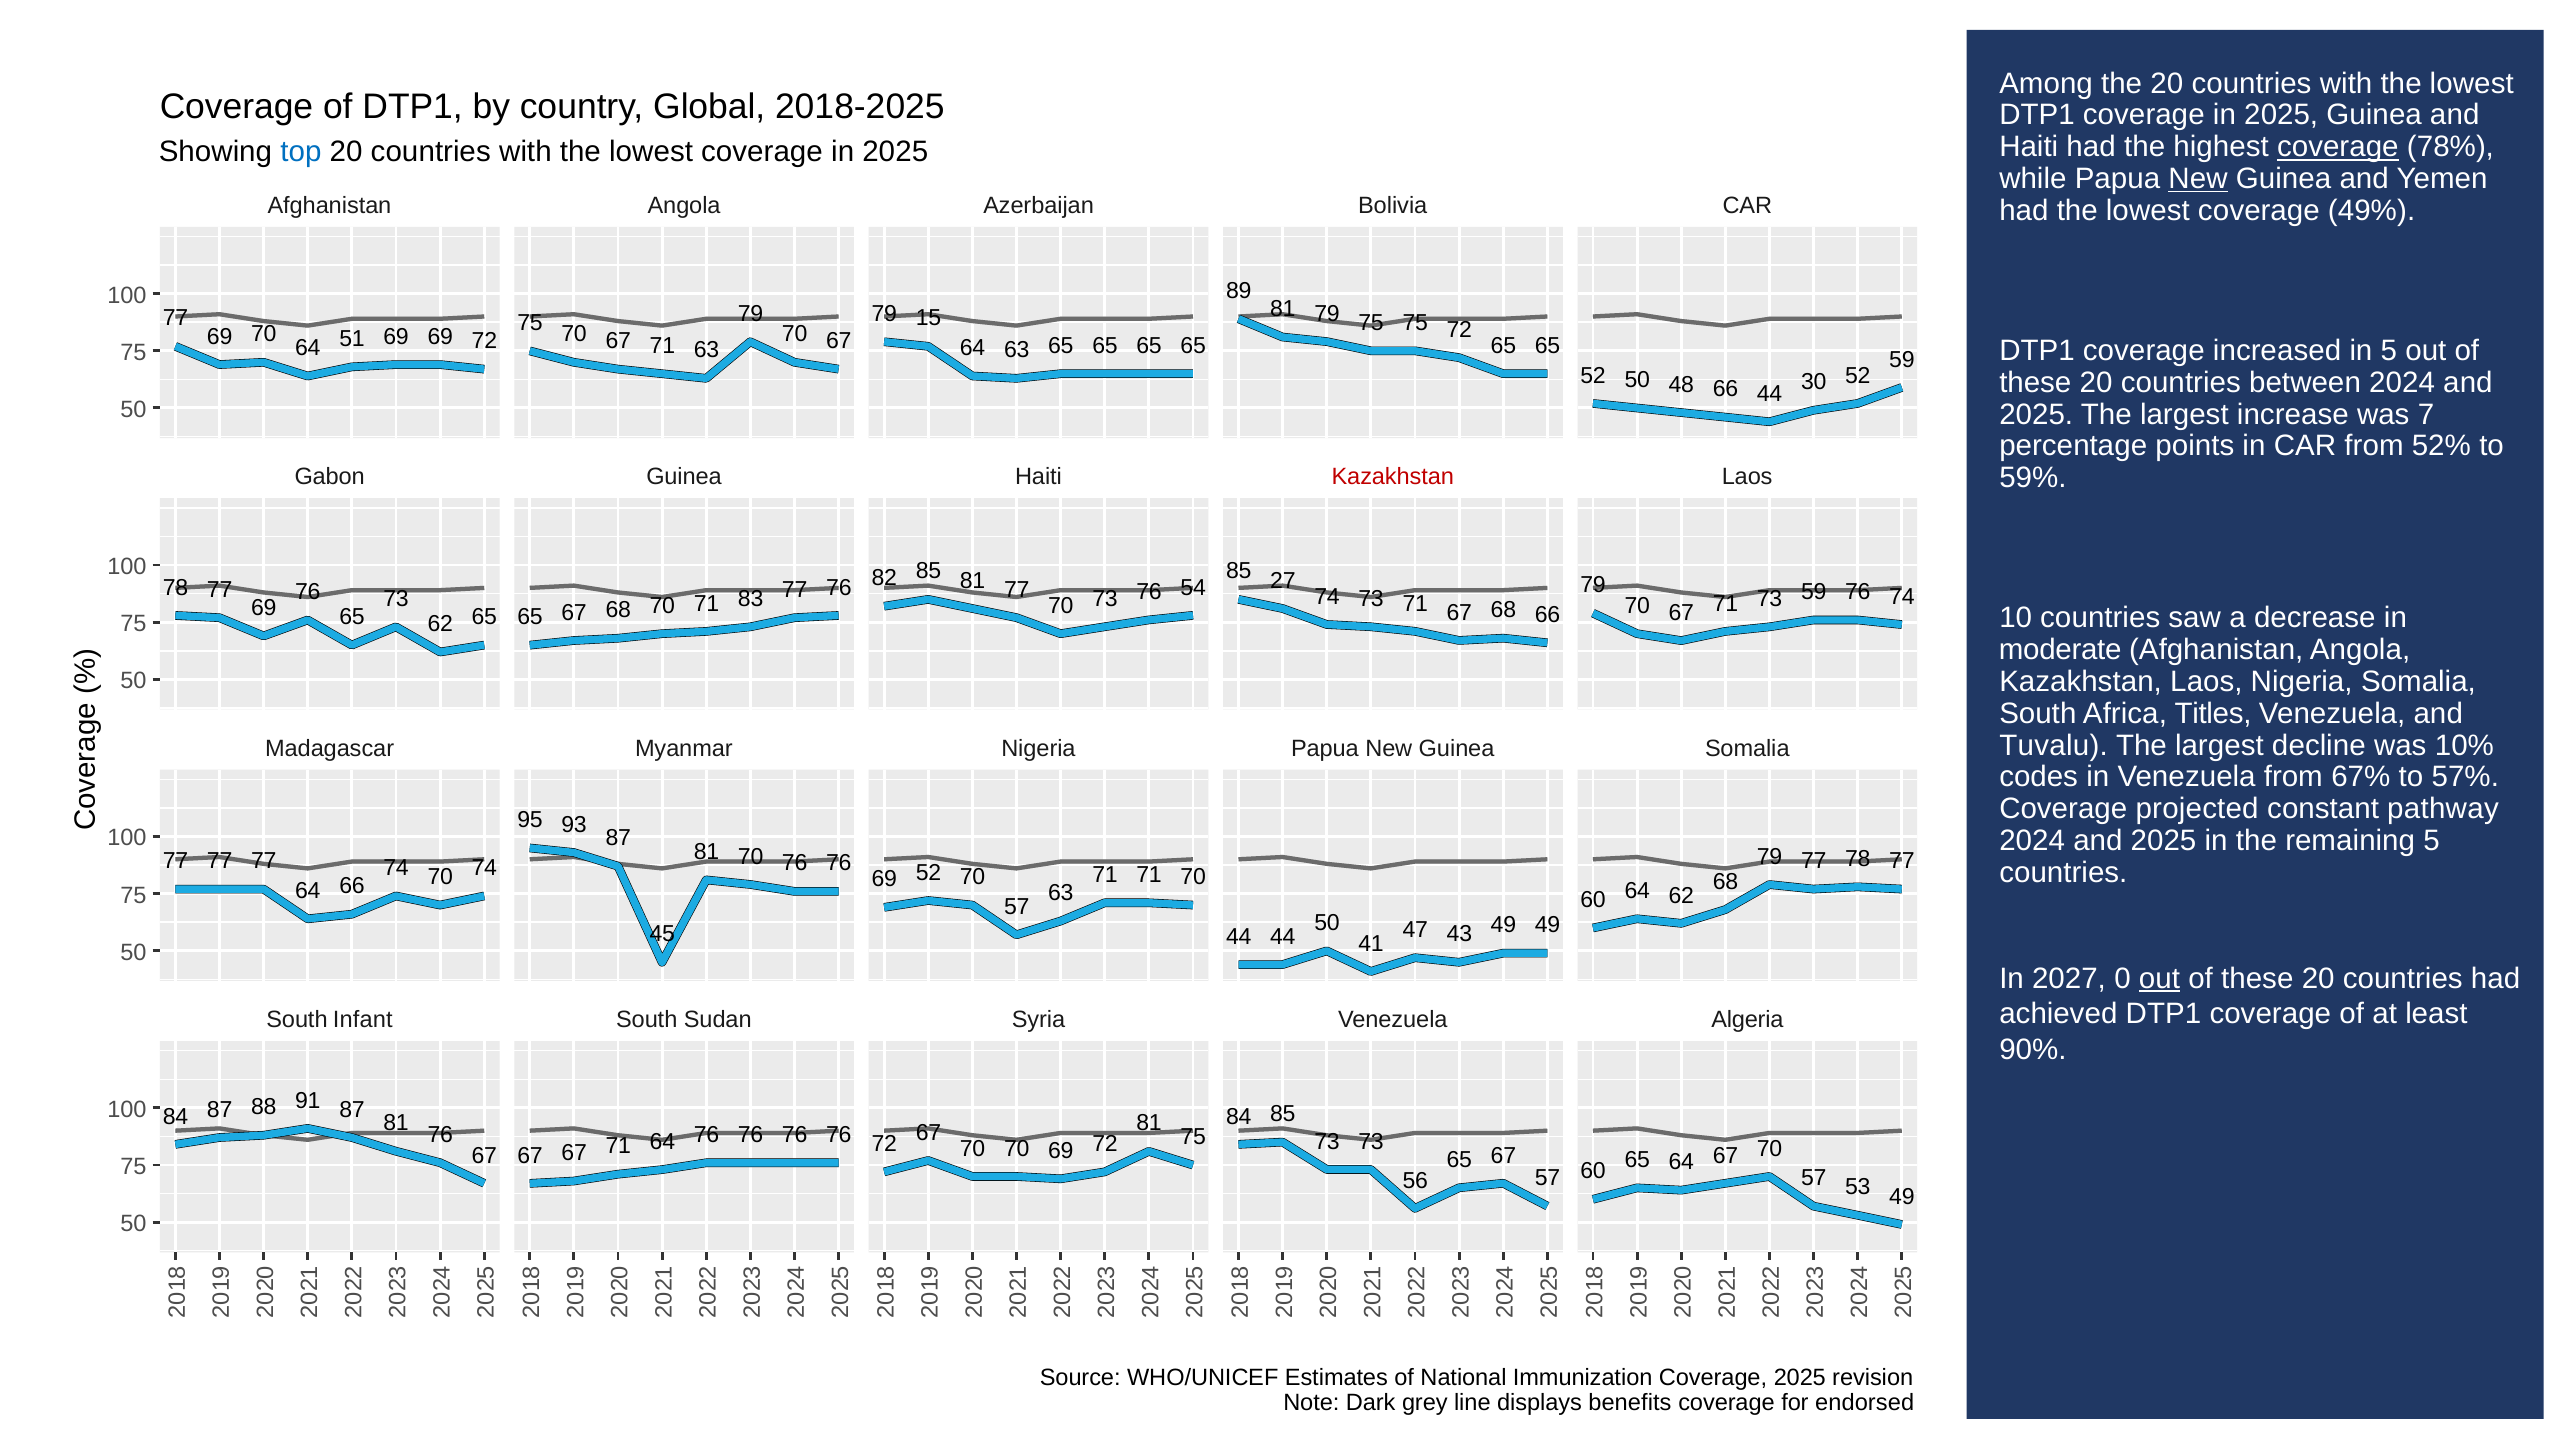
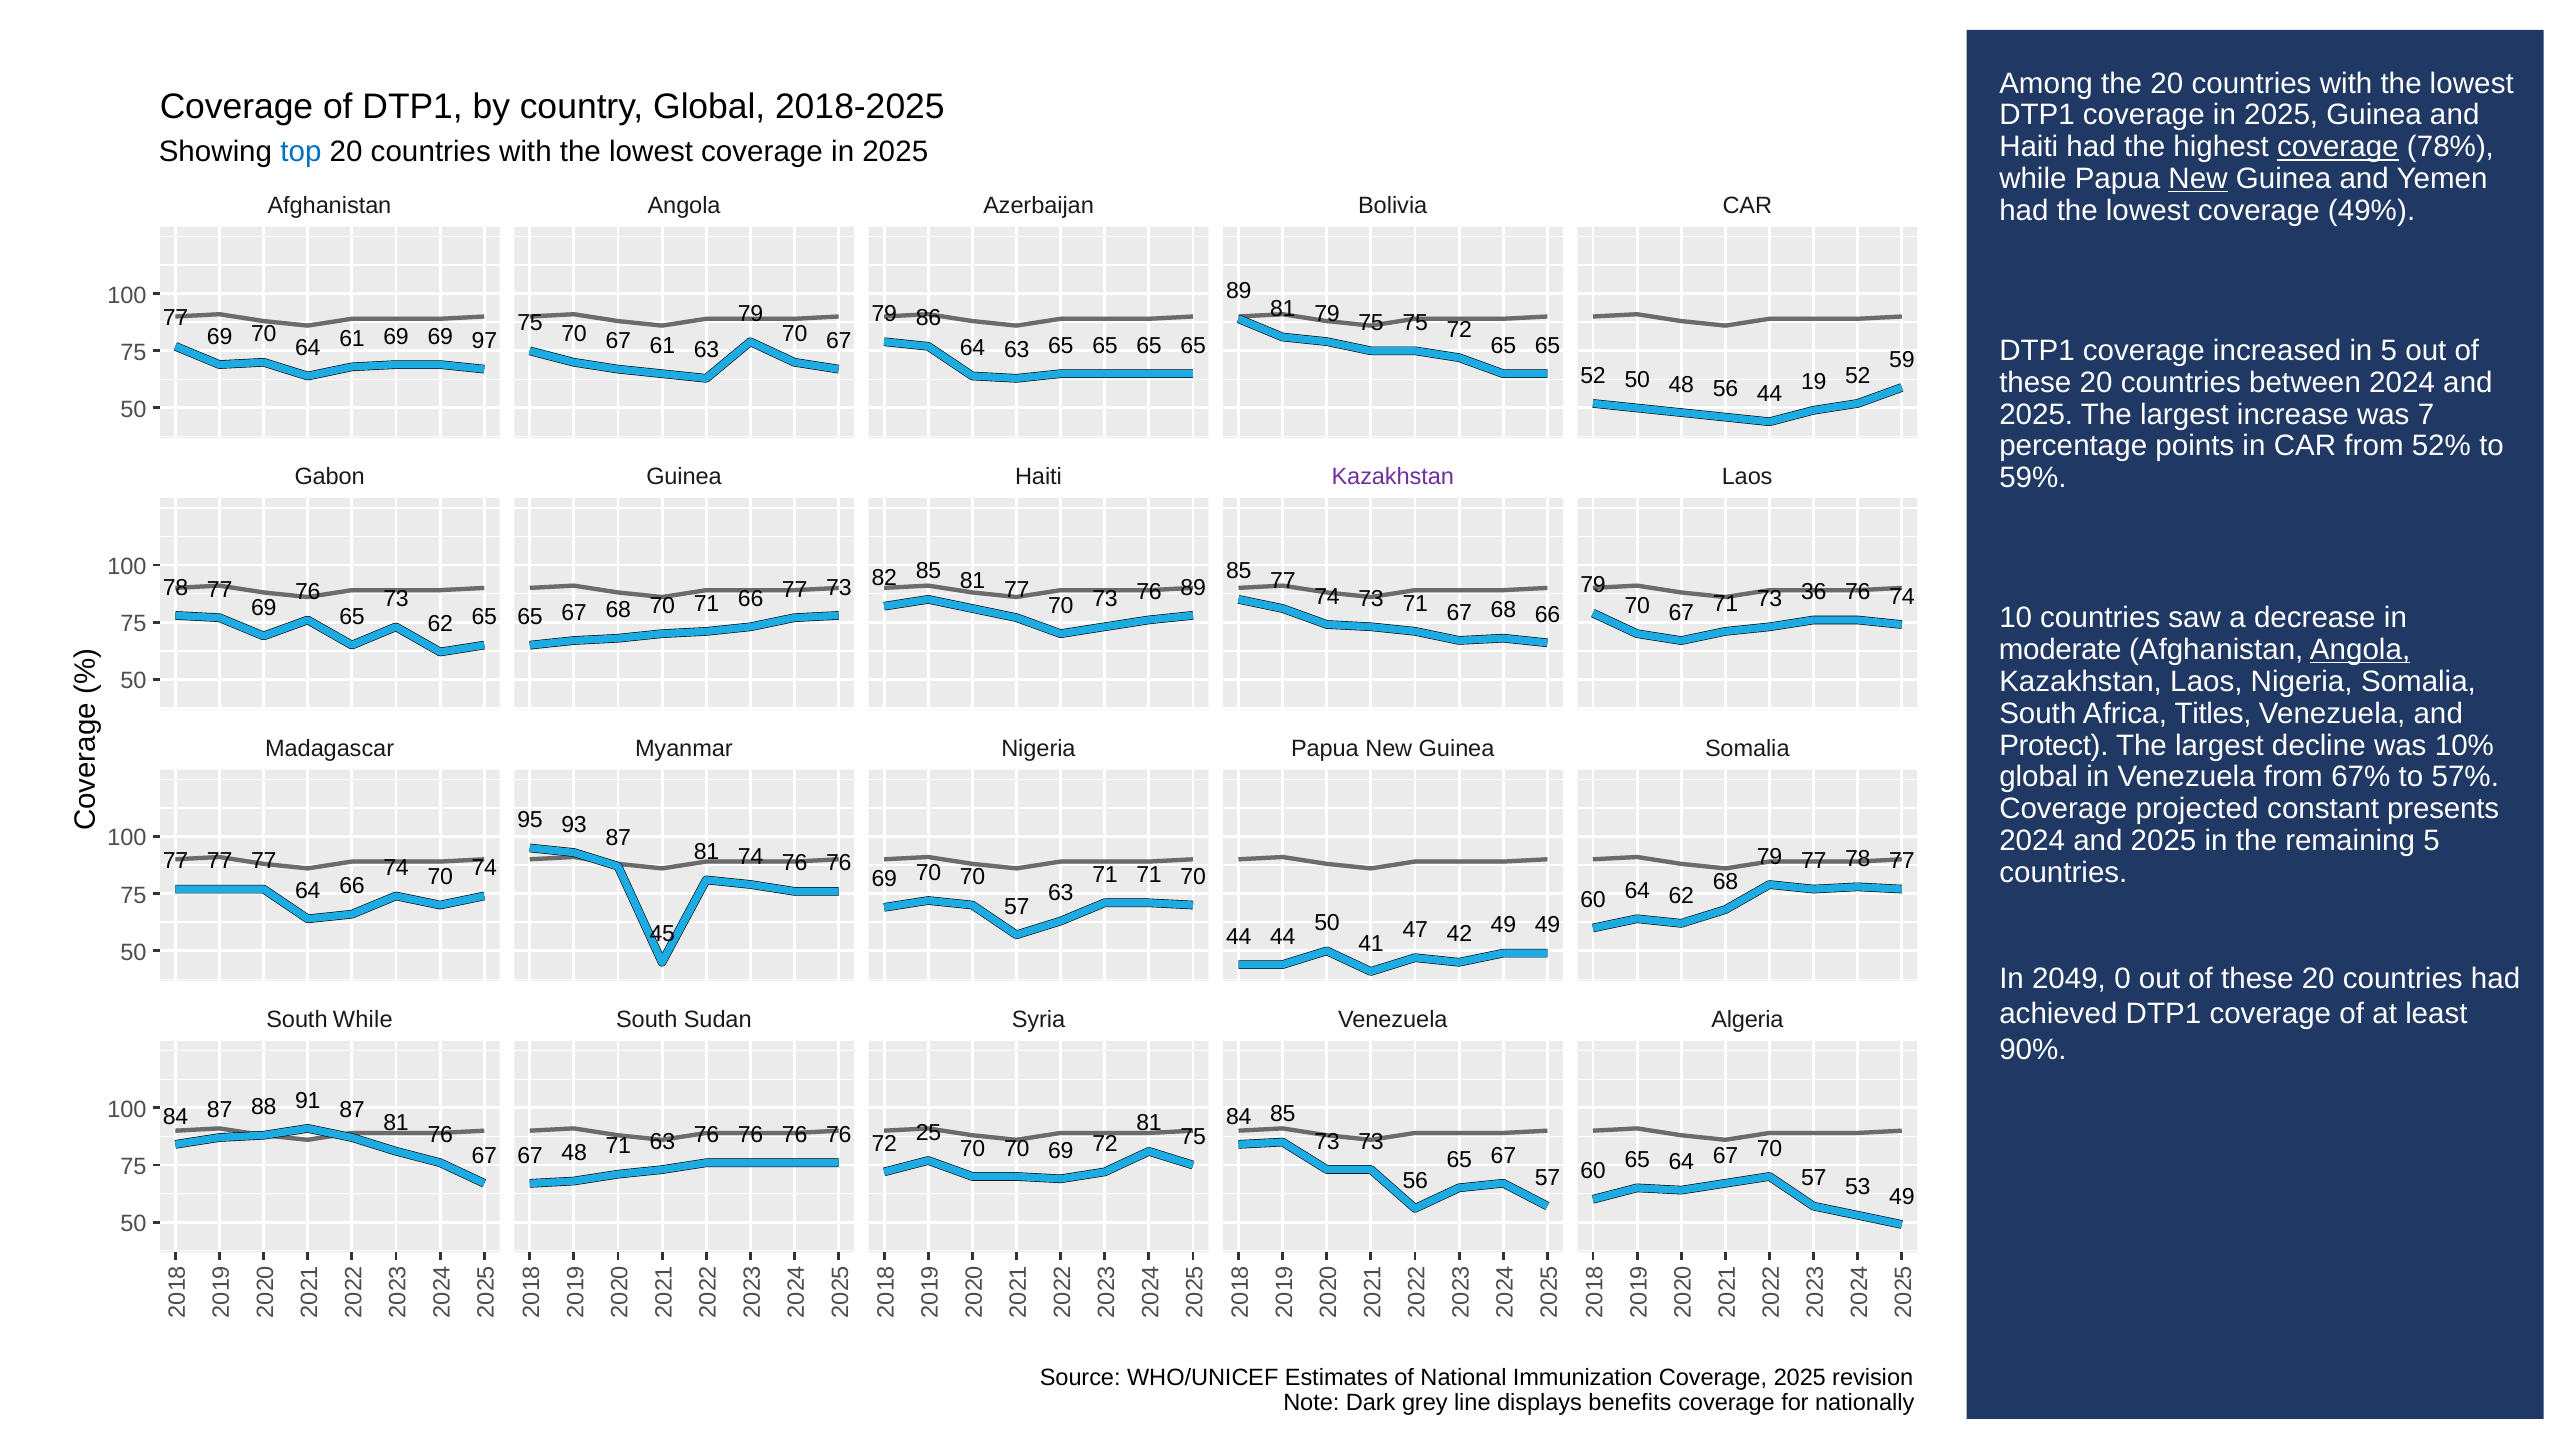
15: 15 -> 86
75 70 67 71: 71 -> 61
64 51: 51 -> 61
69 69 72: 72 -> 97
48 66: 66 -> 56
30: 30 -> 19
Kazakhstan at (1393, 477) colour: red -> purple
85 27: 27 -> 77
76 54: 54 -> 89
73 59: 59 -> 36
71 83: 83 -> 66
77 76: 76 -> 73
Angola at (2360, 650) underline: none -> present
Tuvalu: Tuvalu -> Protect
codes at (2039, 777): codes -> global
pathway: pathway -> presents
81 70: 70 -> 74
52 at (929, 873): 52 -> 70
43: 43 -> 42
2027: 2027 -> 2049
out at (2159, 979) underline: present -> none
South Infant: Infant -> While
72 67: 67 -> 25
67 67: 67 -> 48
71 64: 64 -> 63
endorsed: endorsed -> nationally
